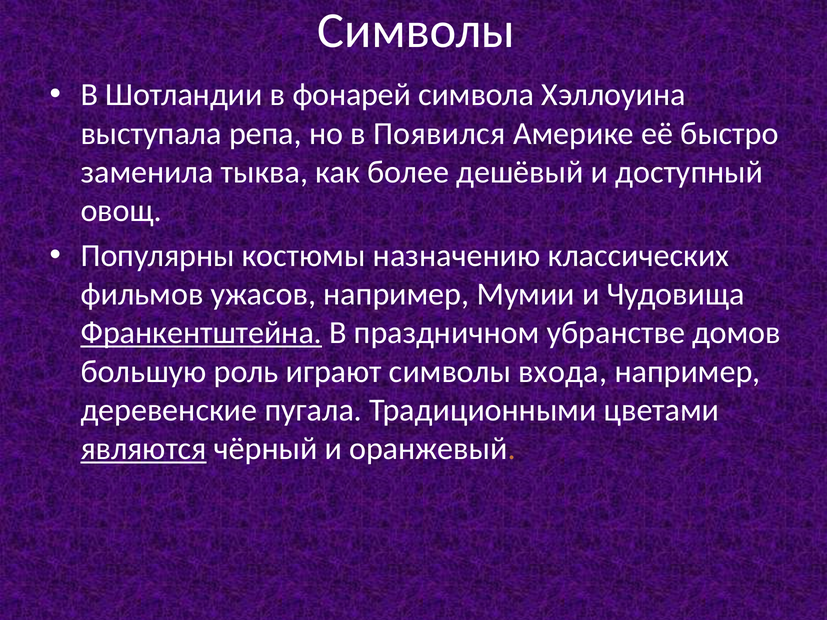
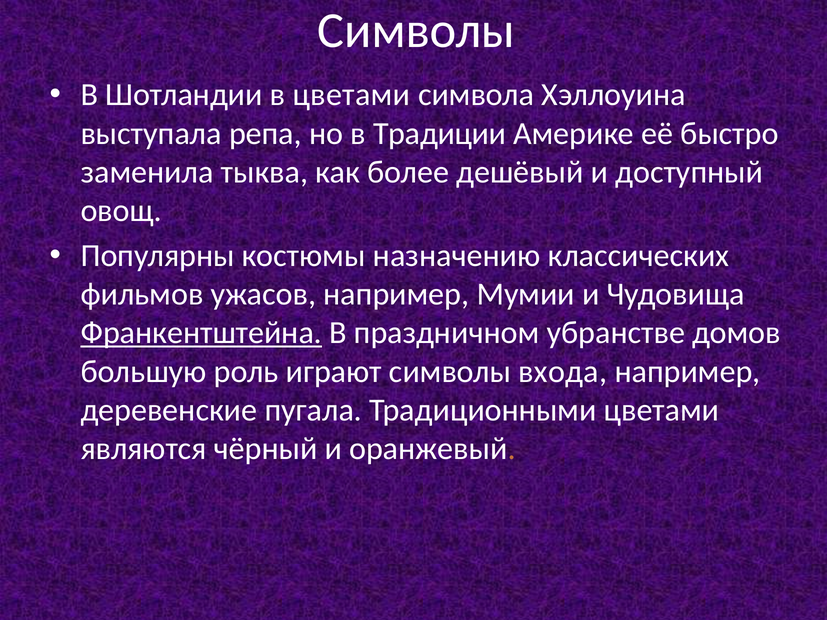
в фонарей: фонарей -> цветами
Появился: Появился -> Традиции
являются underline: present -> none
